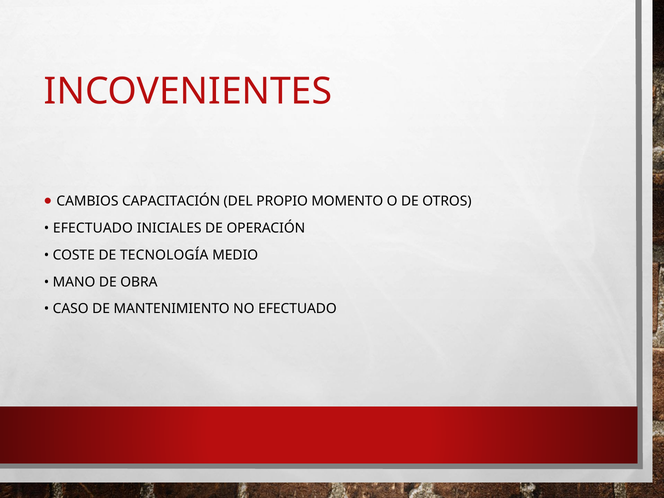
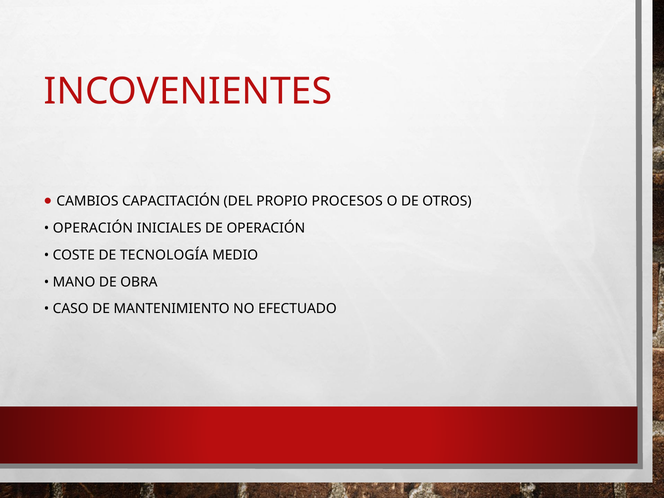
MOMENTO: MOMENTO -> PROCESOS
EFECTUADO at (93, 228): EFECTUADO -> OPERACIÓN
